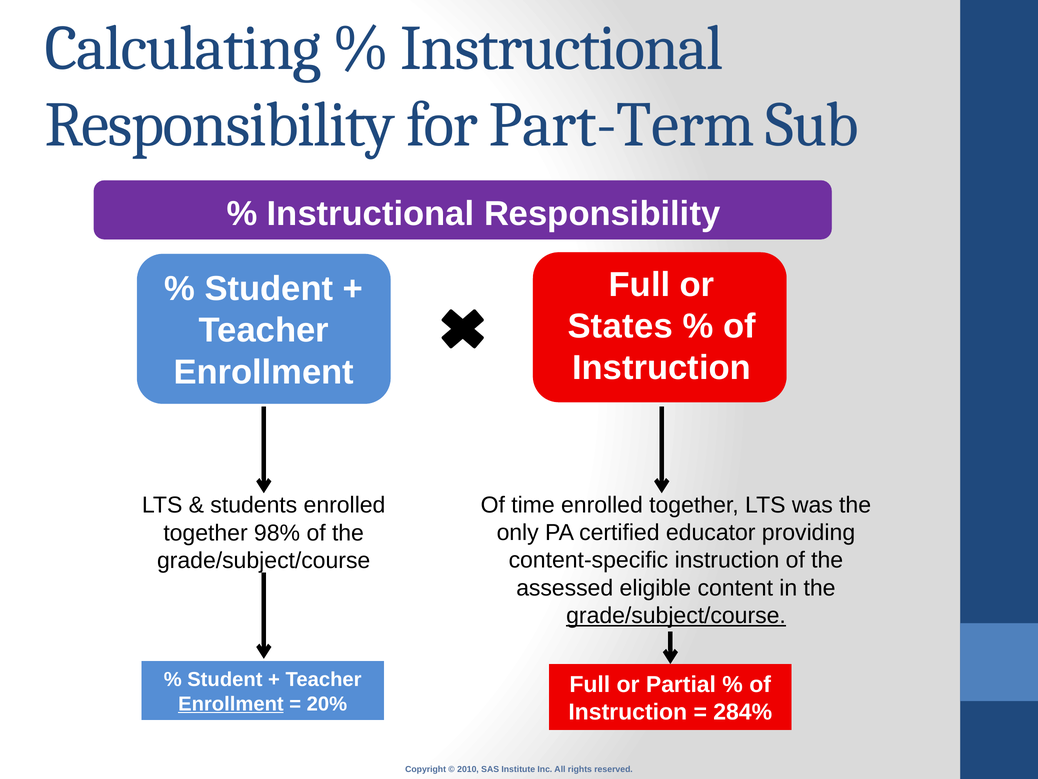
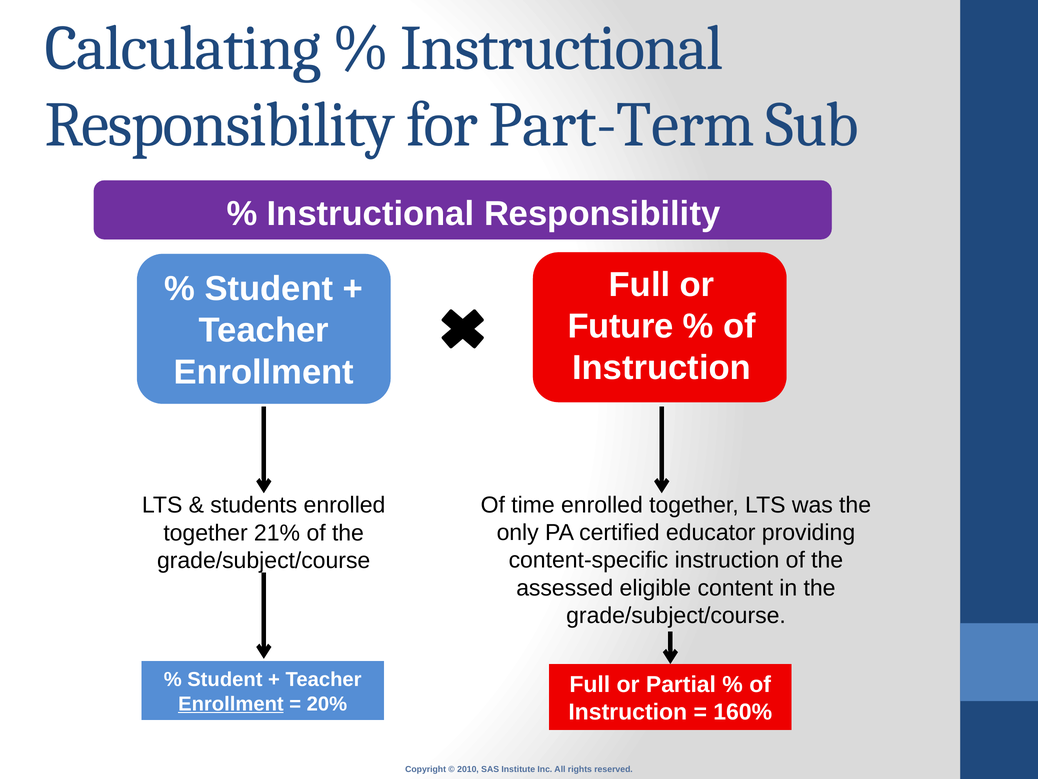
States: States -> Future
98%: 98% -> 21%
grade/subject/course at (676, 615) underline: present -> none
284%: 284% -> 160%
